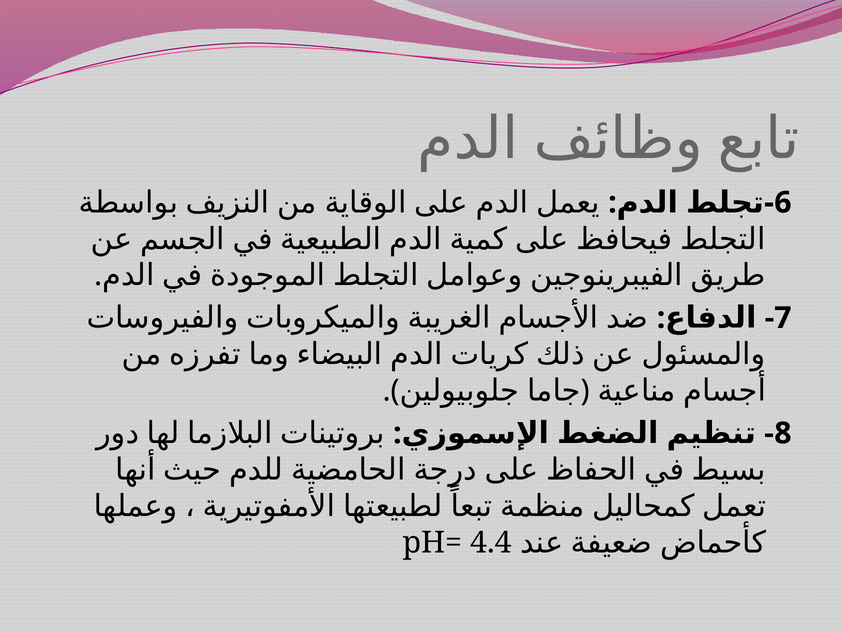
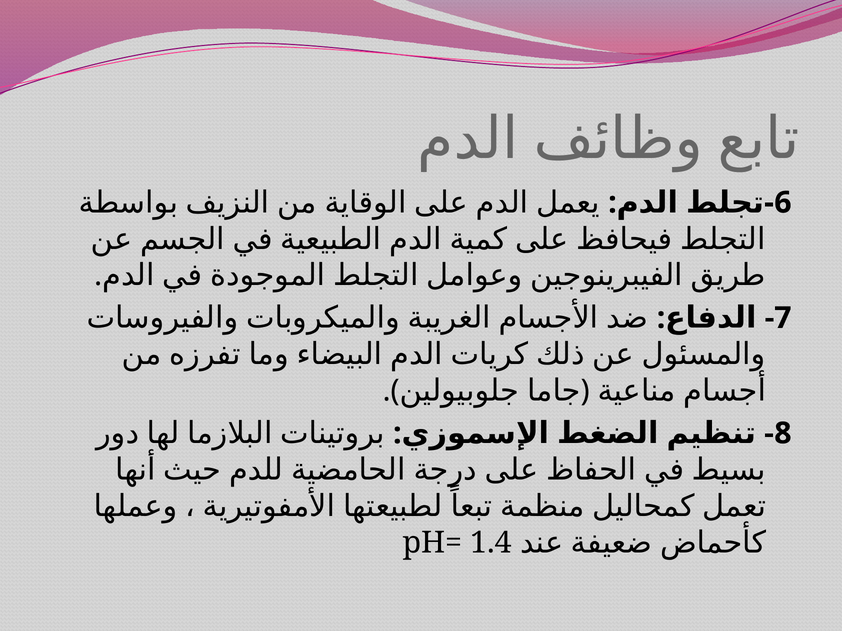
4.4: 4.4 -> 1.4
